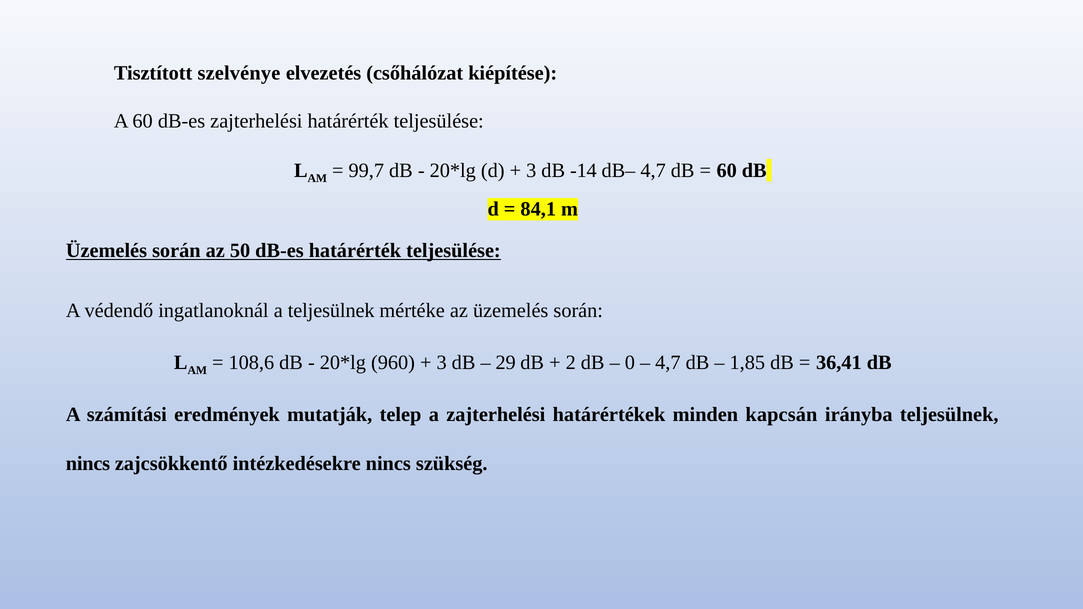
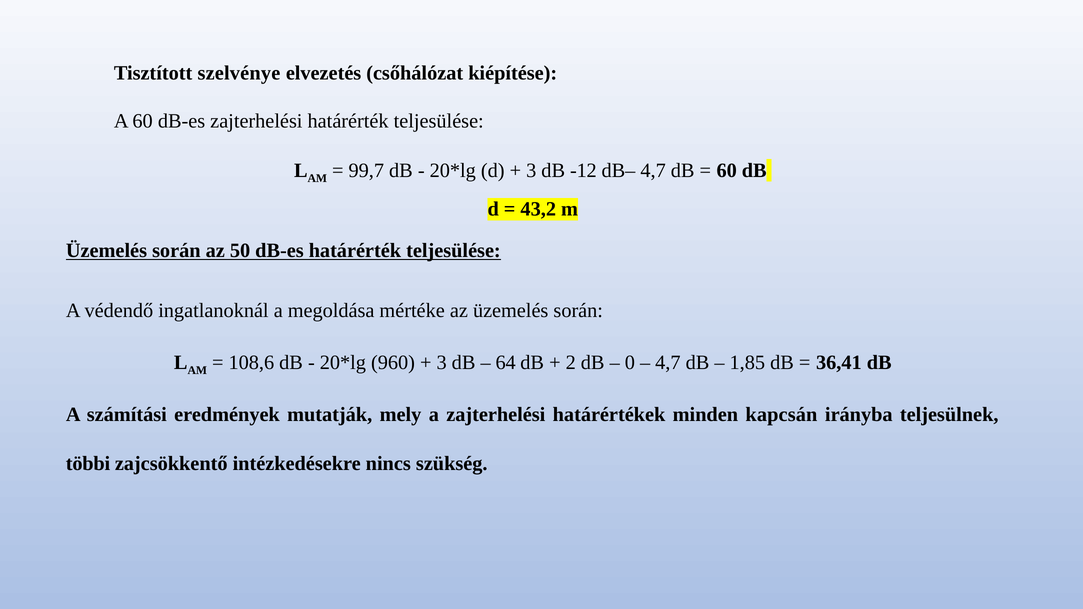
-14: -14 -> -12
84,1: 84,1 -> 43,2
a teljesülnek: teljesülnek -> megoldása
29: 29 -> 64
telep: telep -> mely
nincs at (88, 464): nincs -> többi
